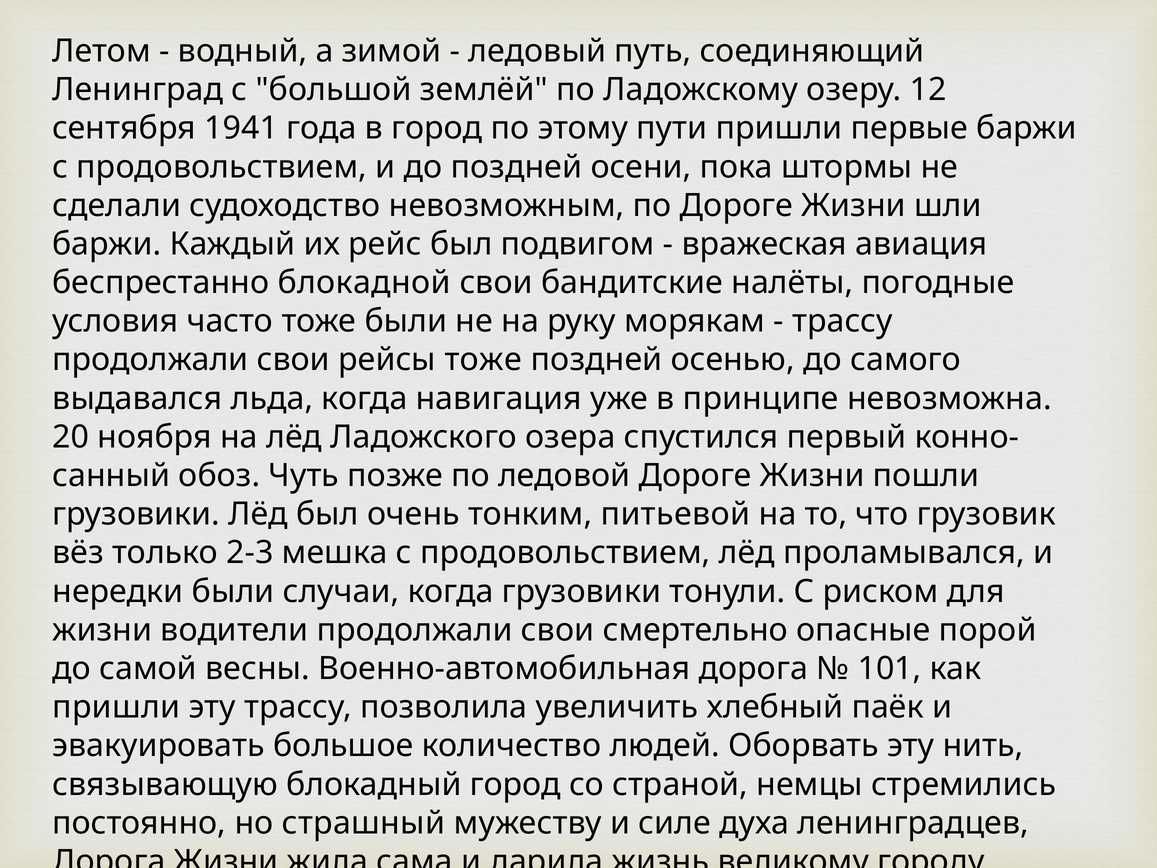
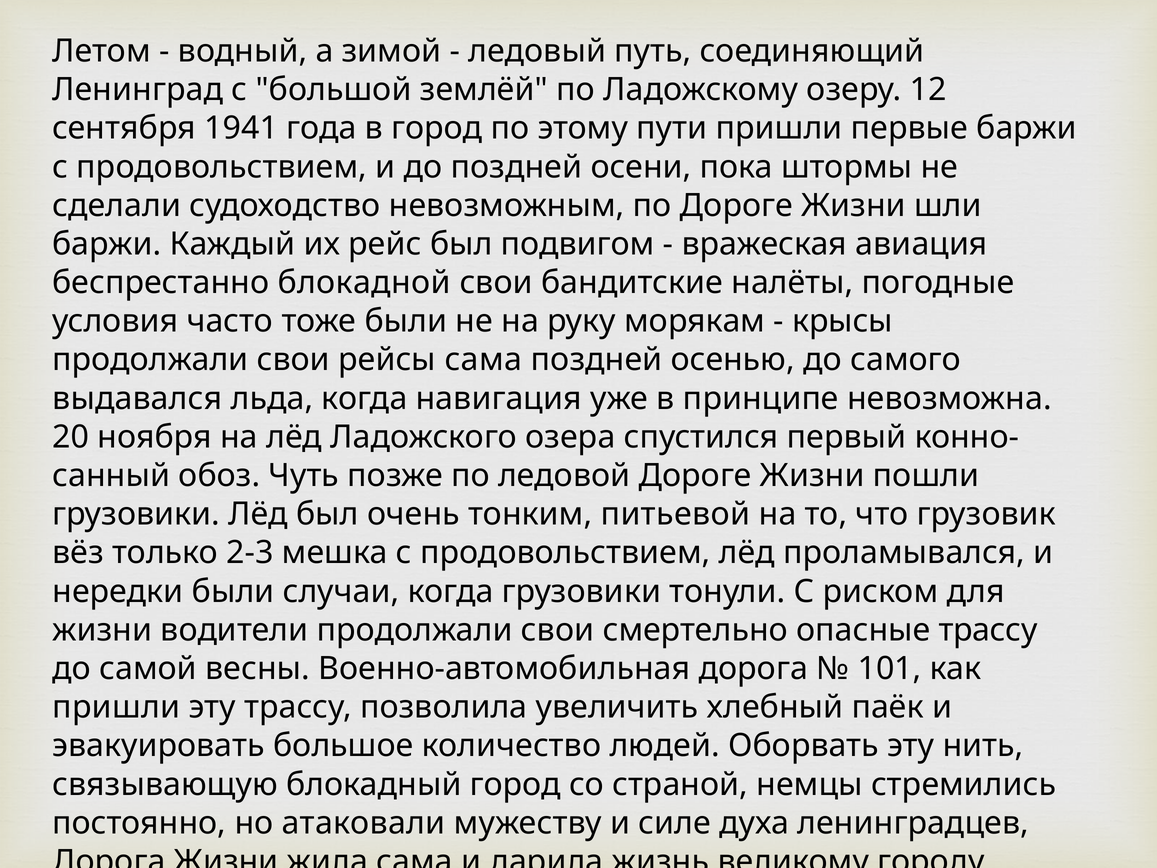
трассу at (842, 321): трассу -> крысы
рейсы тоже: тоже -> сама
опасные порой: порой -> трассу
страшный: страшный -> атаковали
